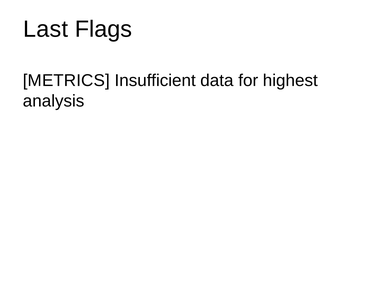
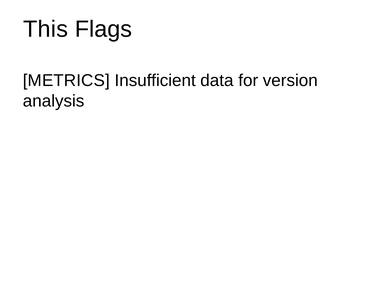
Last: Last -> This
highest: highest -> version
